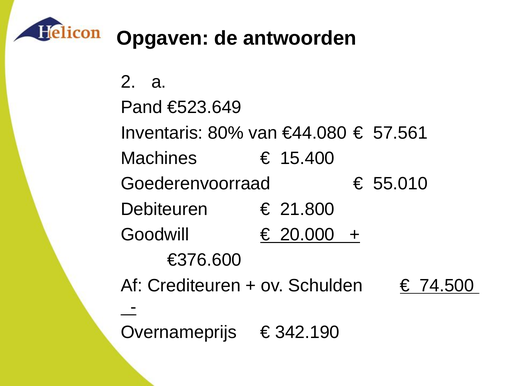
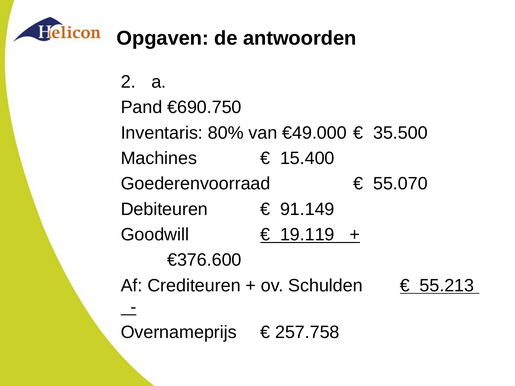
€523.649: €523.649 -> €690.750
€44.080: €44.080 -> €49.000
57.561: 57.561 -> 35.500
55.010: 55.010 -> 55.070
21.800: 21.800 -> 91.149
20.000: 20.000 -> 19.119
74.500: 74.500 -> 55.213
342.190: 342.190 -> 257.758
